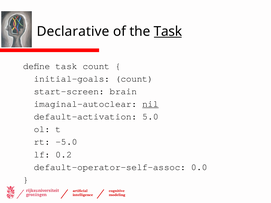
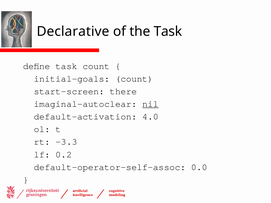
Task at (168, 31) underline: present -> none
brain: brain -> there
5.0: 5.0 -> 4.0
-5.0: -5.0 -> -3.3
